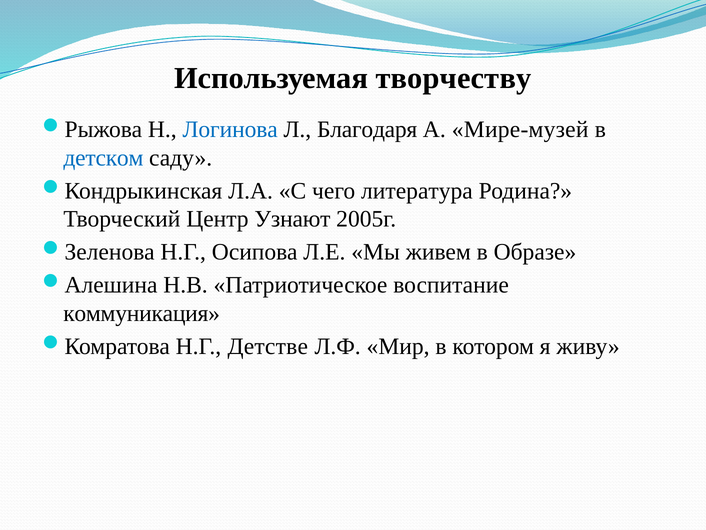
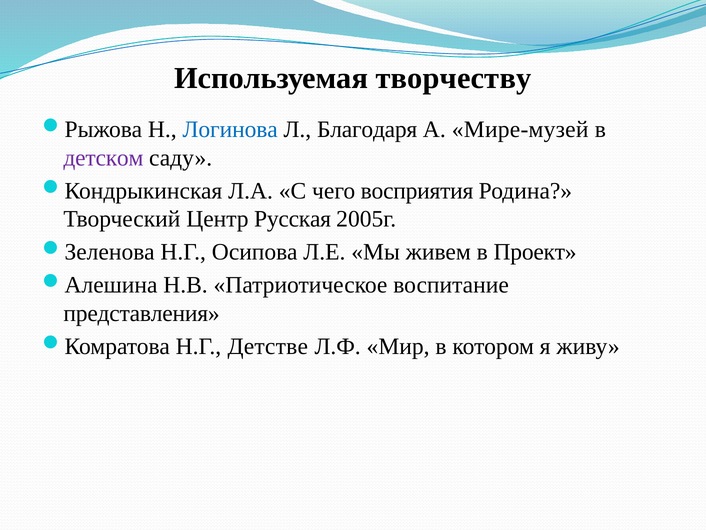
детском colour: blue -> purple
литература: литература -> восприятия
Узнают: Узнают -> Русская
Образе: Образе -> Проект
коммуникация: коммуникация -> представления
